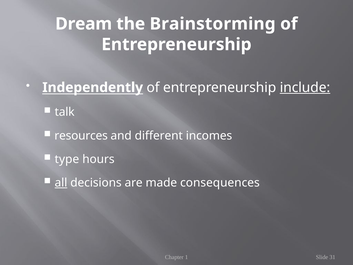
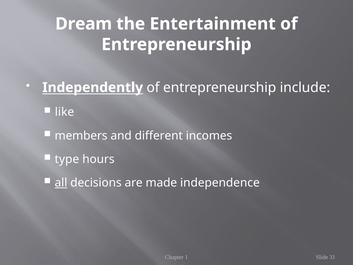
Brainstorming: Brainstorming -> Entertainment
include underline: present -> none
talk: talk -> like
resources: resources -> members
consequences: consequences -> independence
